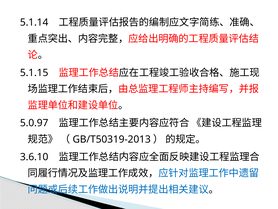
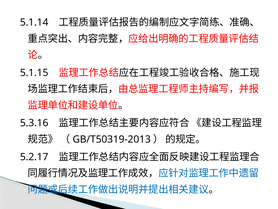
5.0.97: 5.0.97 -> 5.3.16
3.6.10: 3.6.10 -> 5.2.17
